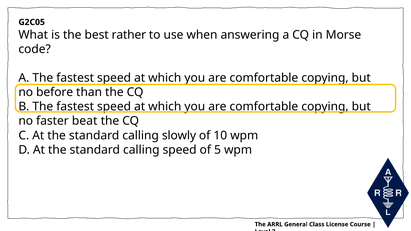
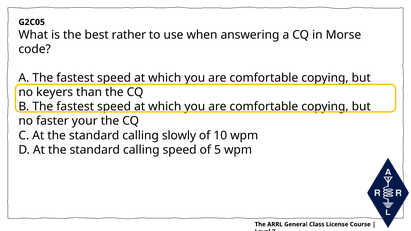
before: before -> keyers
beat: beat -> your
